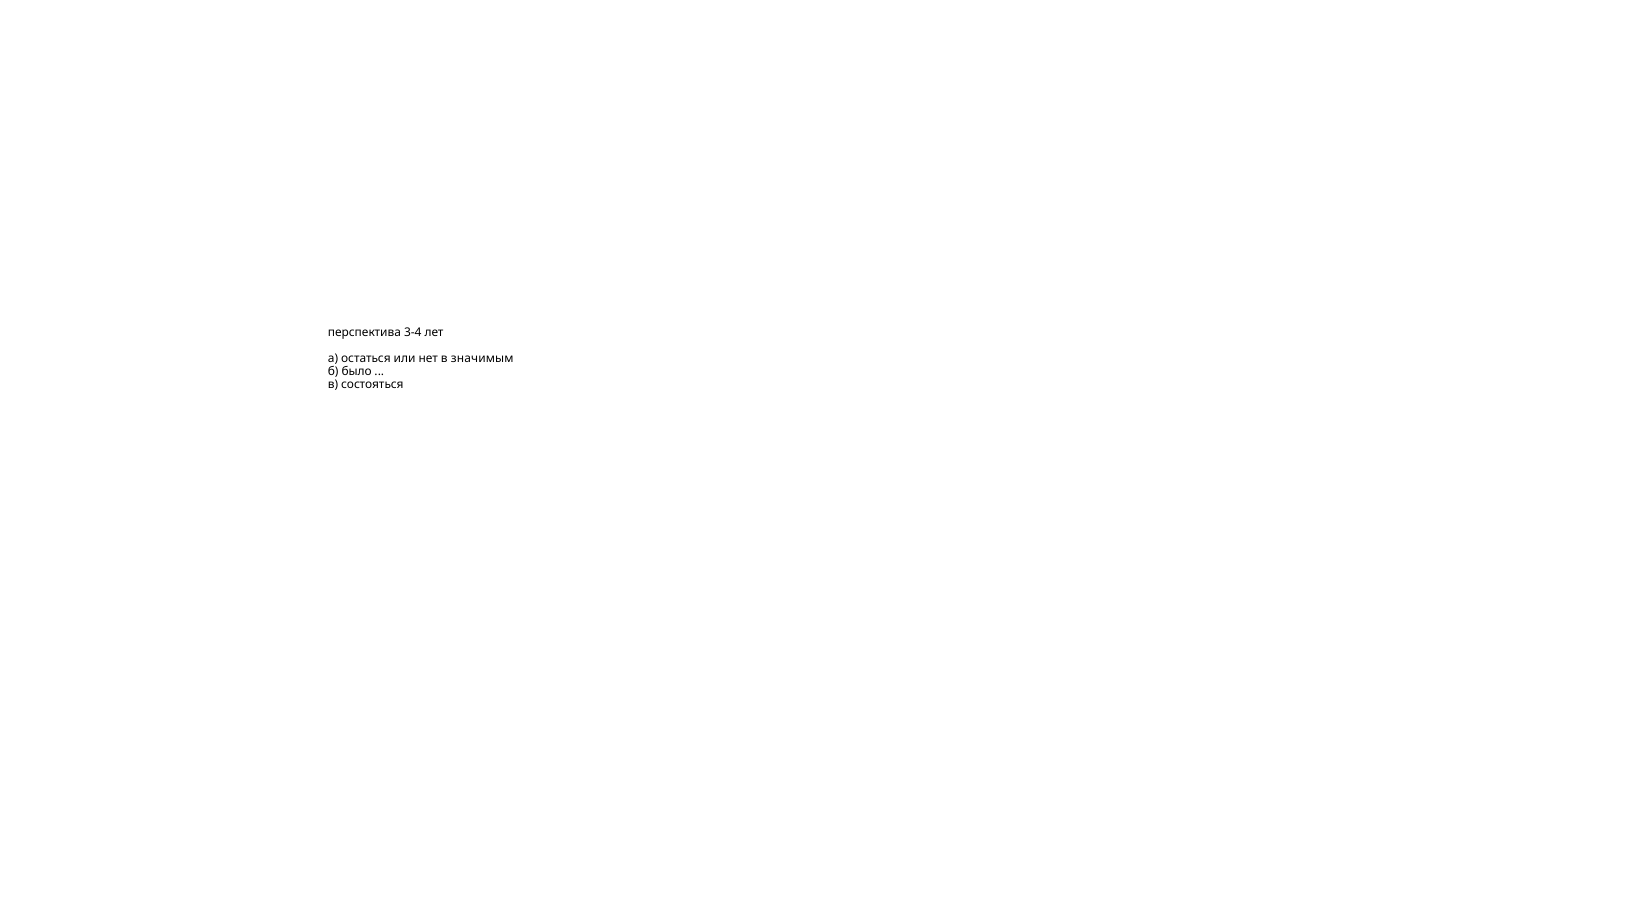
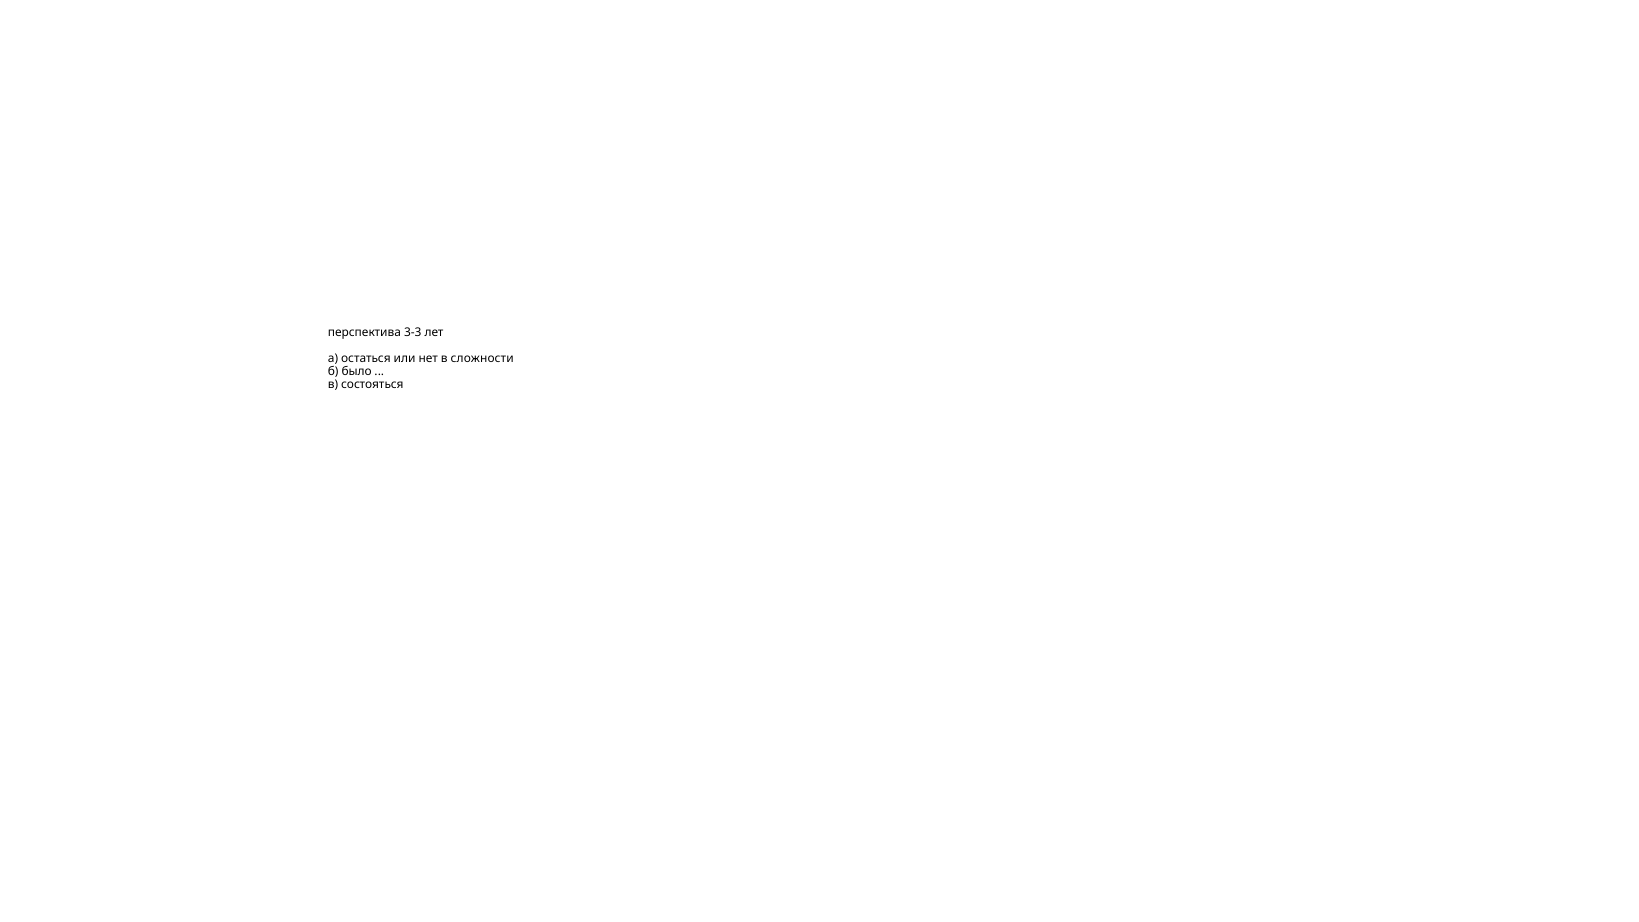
3-4: 3-4 -> 3-3
значимым: значимым -> сложности
